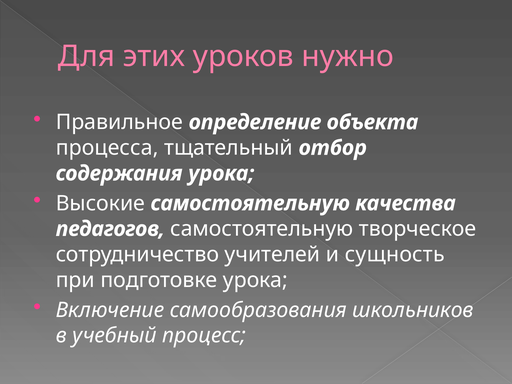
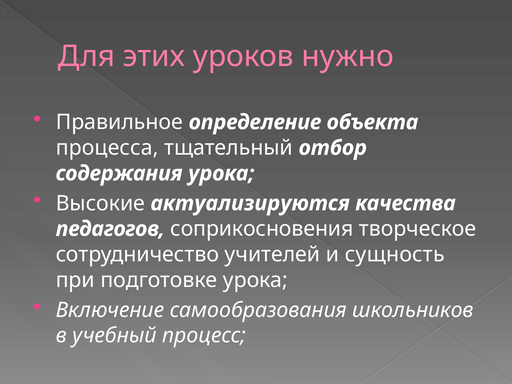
Высокие самостоятельную: самостоятельную -> актуализируются
педагогов самостоятельную: самостоятельную -> соприкосновения
